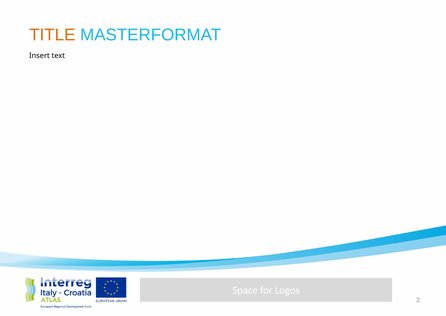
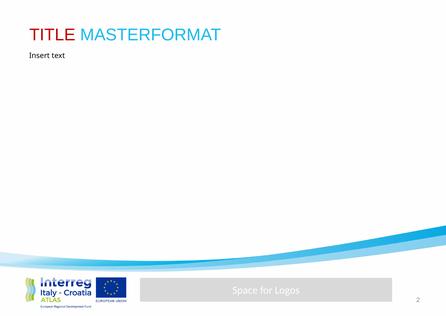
TITLE colour: orange -> red
